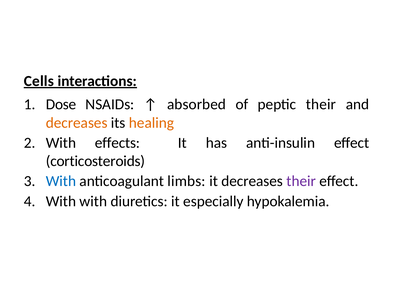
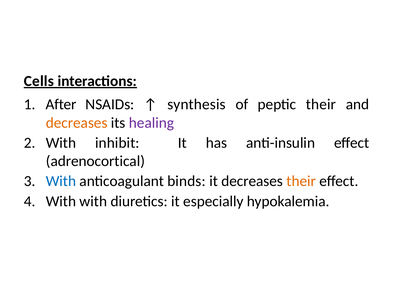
Dose: Dose -> After
absorbed: absorbed -> synthesis
healing colour: orange -> purple
effects: effects -> inhibit
corticosteroids: corticosteroids -> adrenocortical
limbs: limbs -> binds
their at (301, 181) colour: purple -> orange
